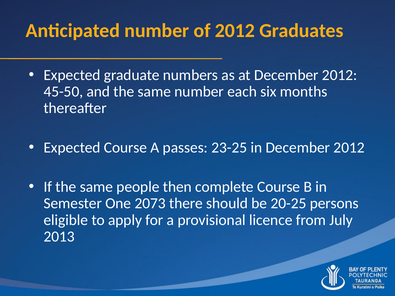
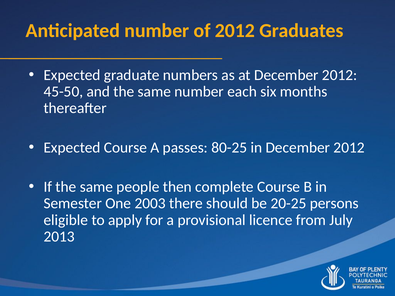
23-25: 23-25 -> 80-25
2073: 2073 -> 2003
